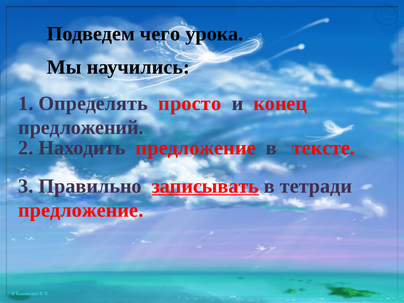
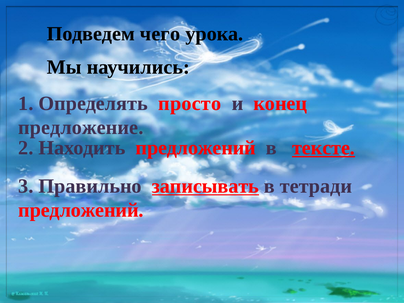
предложений: предложений -> предложение
Находить предложение: предложение -> предложений
тексте underline: none -> present
предложение at (81, 210): предложение -> предложений
